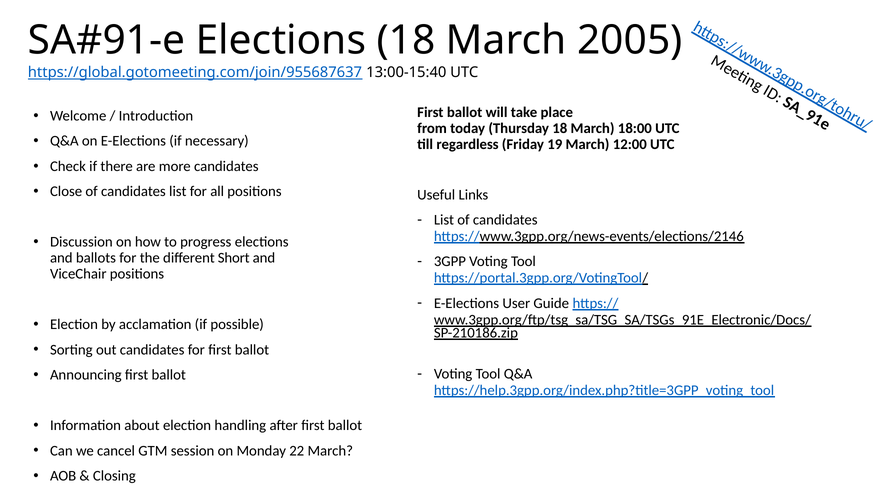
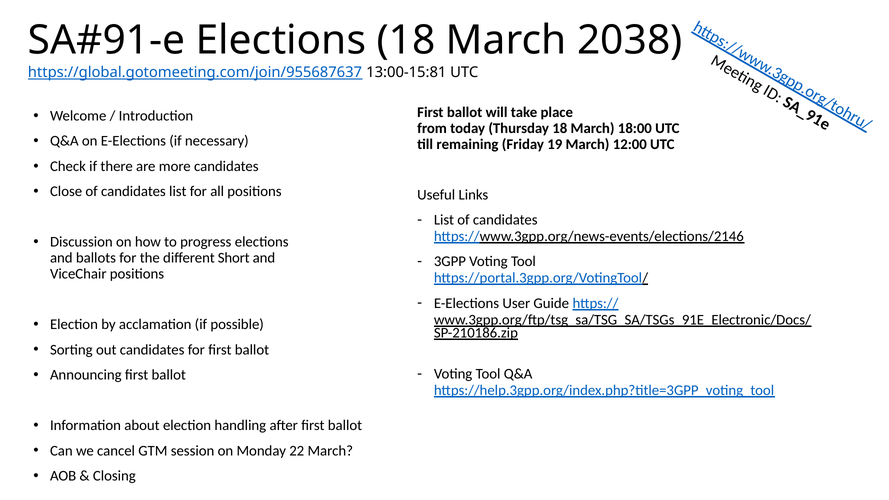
2005: 2005 -> 2038
13:00-15:40: 13:00-15:40 -> 13:00-15:81
regardless: regardless -> remaining
